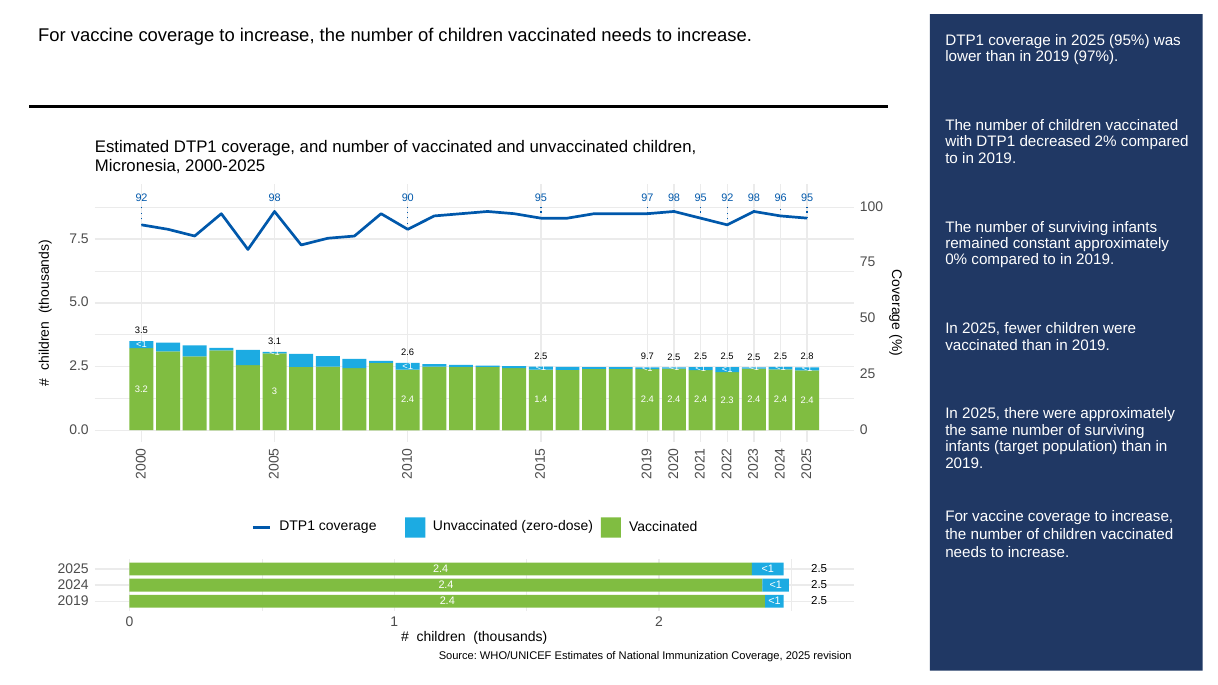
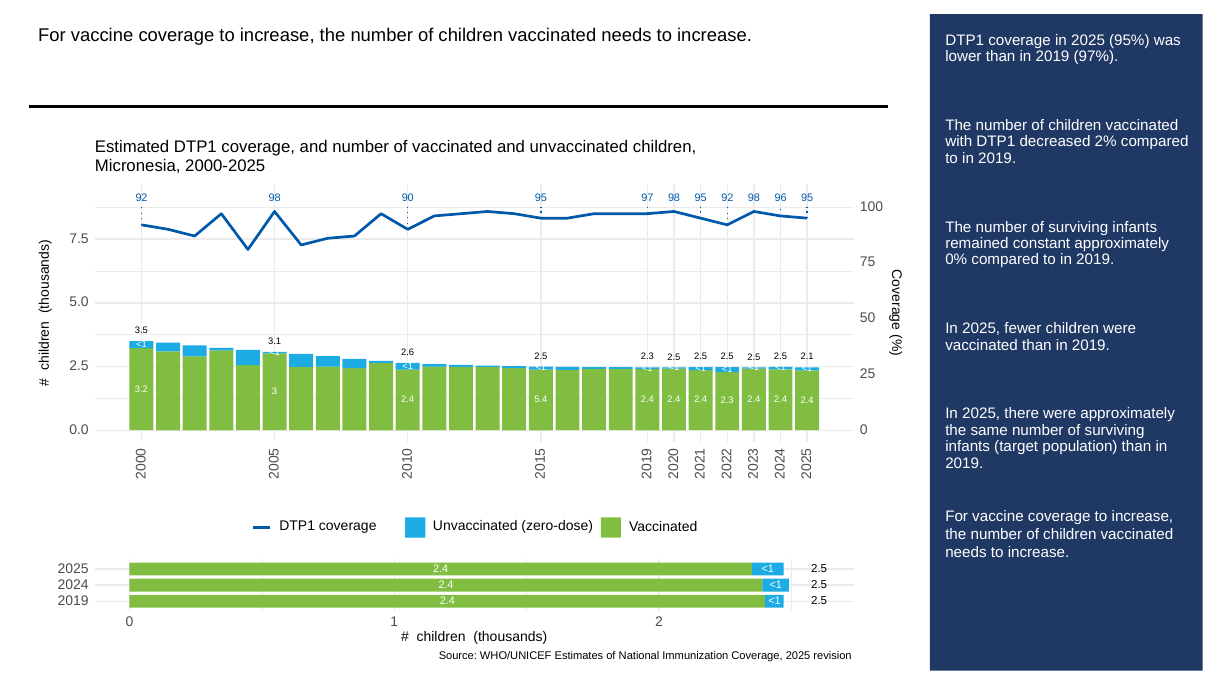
2.5 9.7: 9.7 -> 2.3
2.8: 2.8 -> 2.1
1.4: 1.4 -> 5.4
